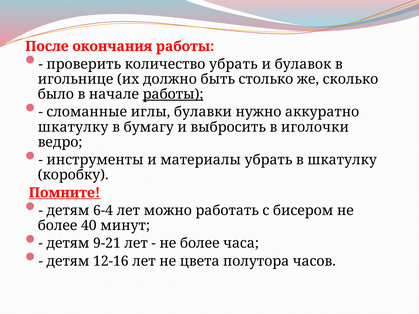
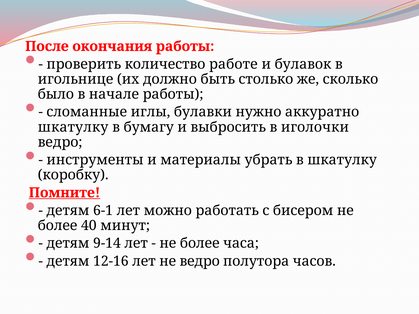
количество убрать: убрать -> работе
работы at (173, 94) underline: present -> none
6-4: 6-4 -> 6-1
9-21: 9-21 -> 9-14
не цвета: цвета -> ведро
